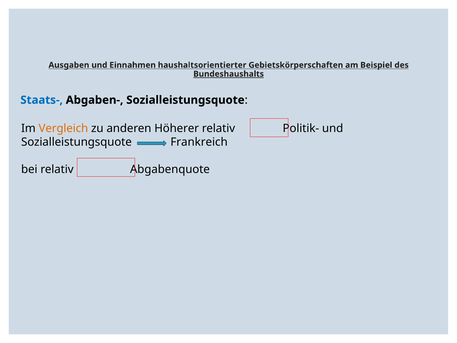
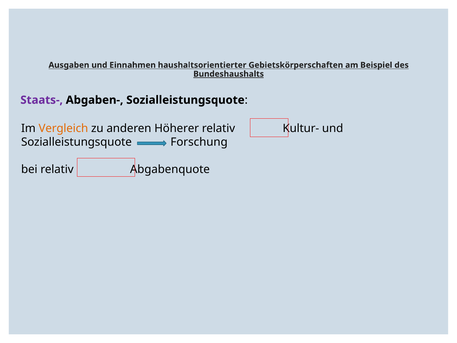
Staats- colour: blue -> purple
Politik-: Politik- -> Kultur-
Frankreich: Frankreich -> Forschung
